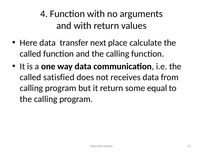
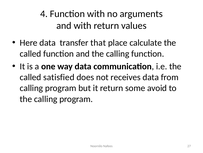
next: next -> that
equal: equal -> avoid
